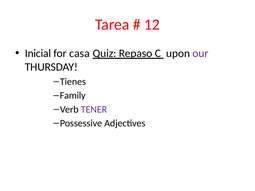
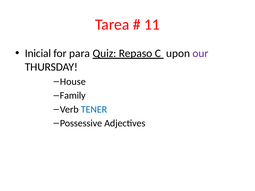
12: 12 -> 11
casa: casa -> para
Tienes: Tienes -> House
TENER colour: purple -> blue
